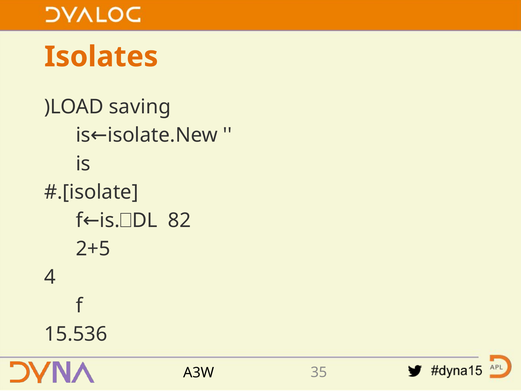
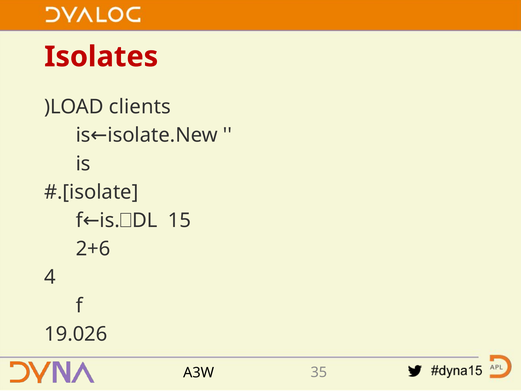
Isolates colour: orange -> red
saving: saving -> clients
82: 82 -> 15
2+5: 2+5 -> 2+6
15.536: 15.536 -> 19.026
